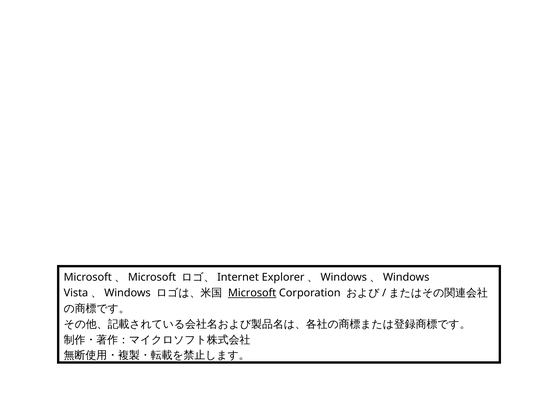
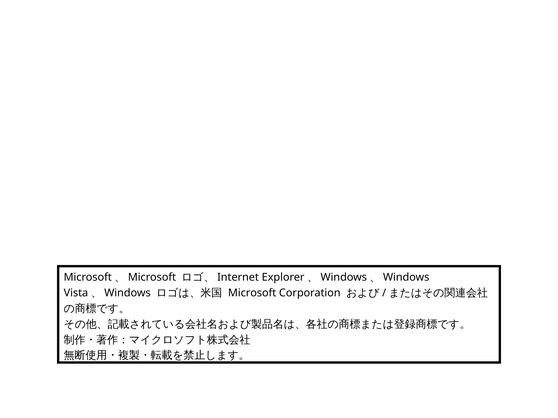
Microsoft underline: present -> none
